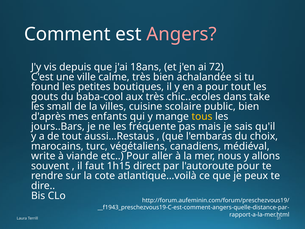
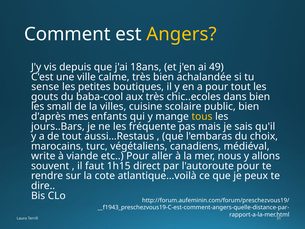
Angers colour: pink -> yellow
72: 72 -> 49
found: found -> sense
dans take: take -> bien
